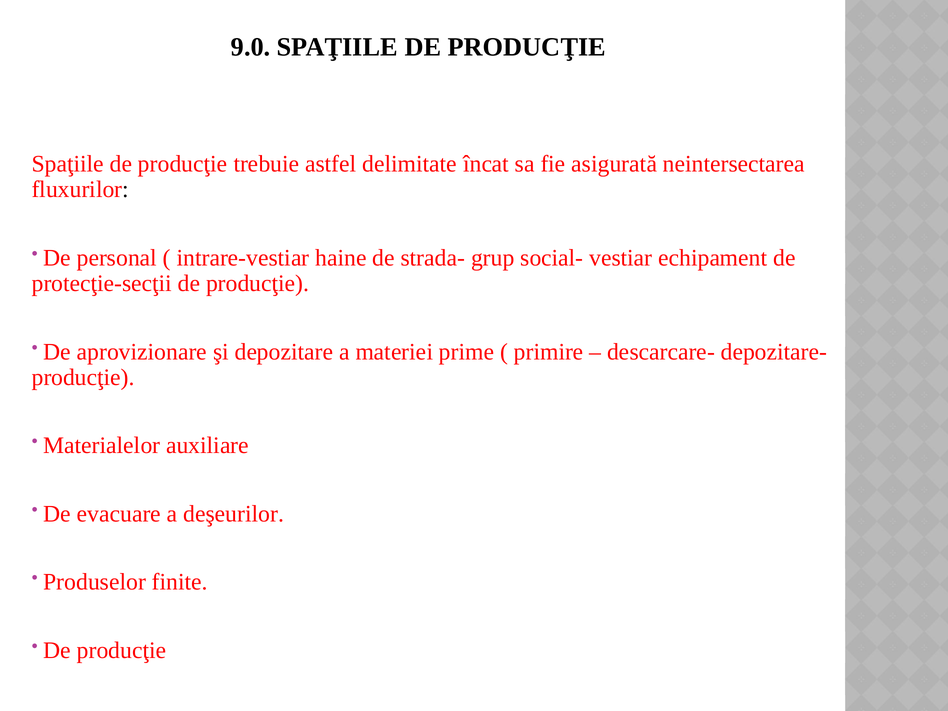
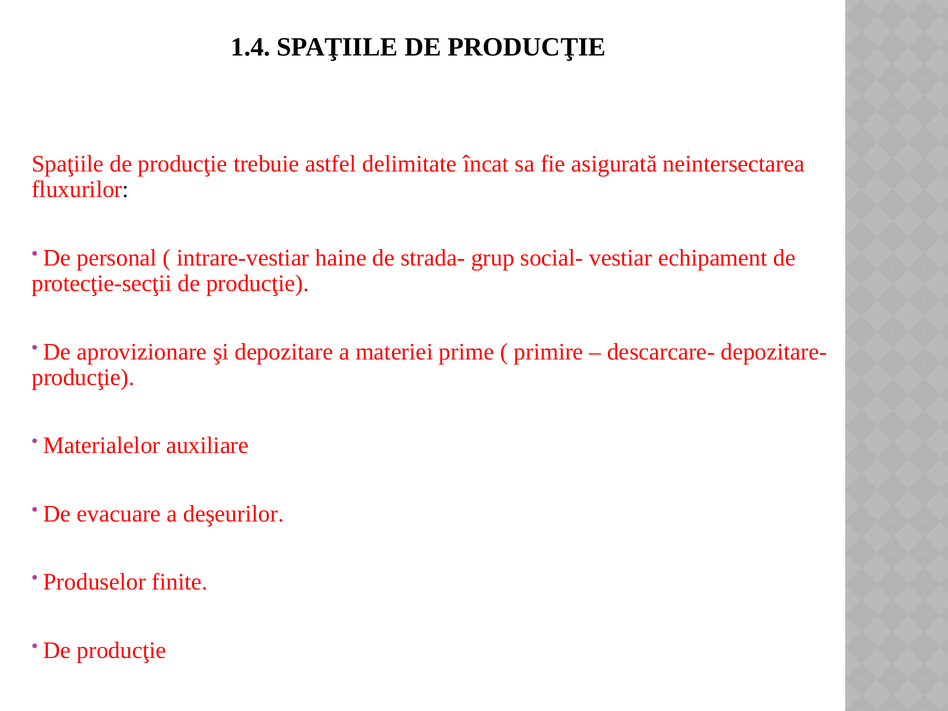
9.0: 9.0 -> 1.4
